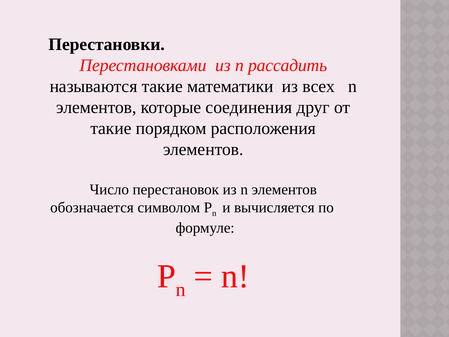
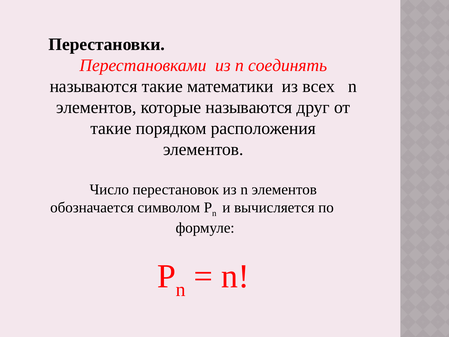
рассадить: рассадить -> соединять
которые соединения: соединения -> называются
